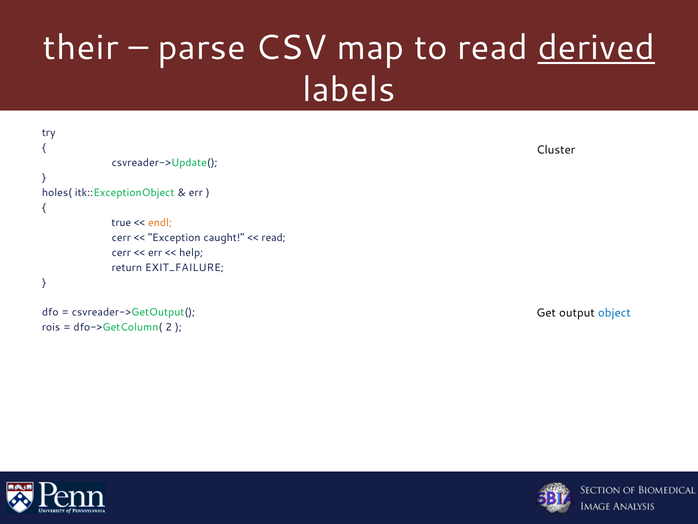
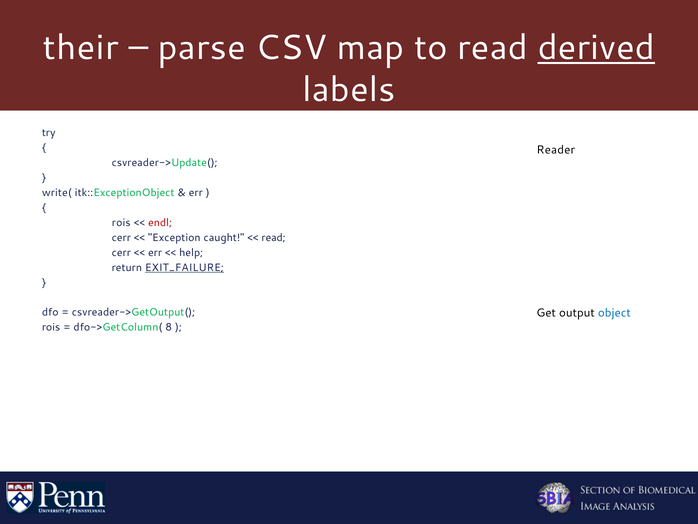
Cluster: Cluster -> Reader
holes(: holes( -> write(
true at (121, 222): true -> rois
endl colour: orange -> red
EXIT_FAILURE underline: none -> present
2: 2 -> 8
